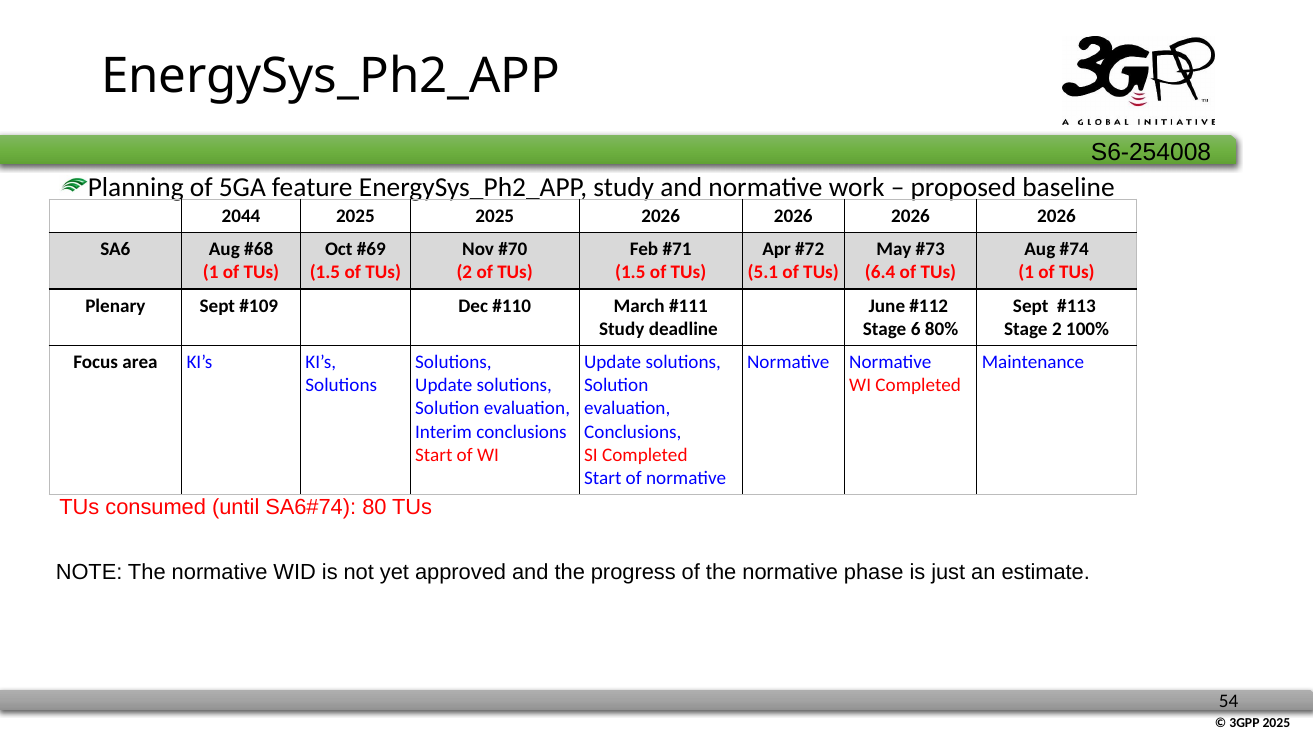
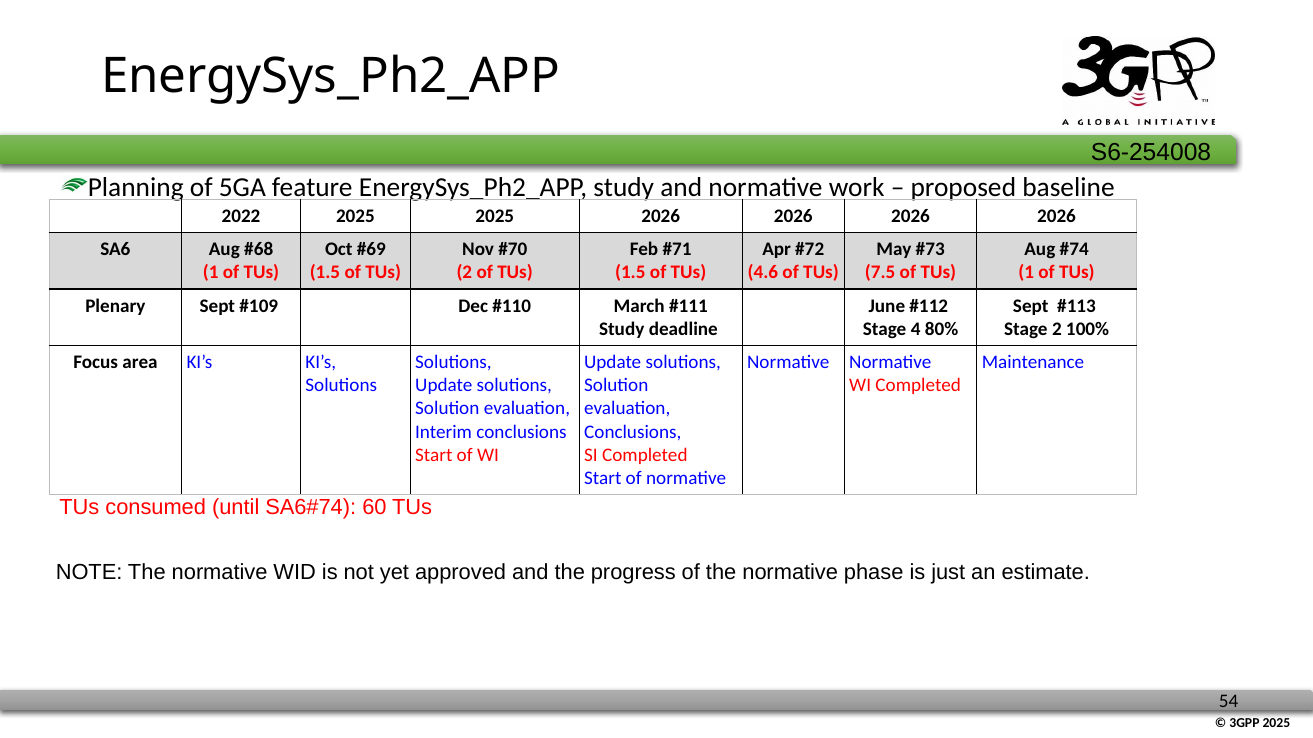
2044: 2044 -> 2022
5.1: 5.1 -> 4.6
6.4: 6.4 -> 7.5
6: 6 -> 4
80: 80 -> 60
